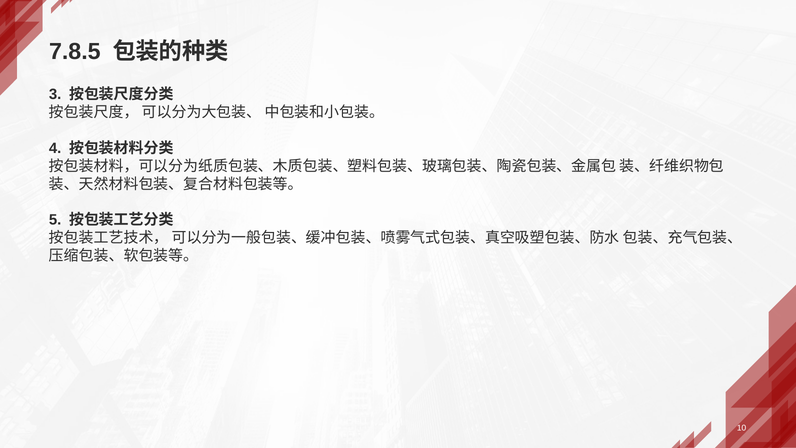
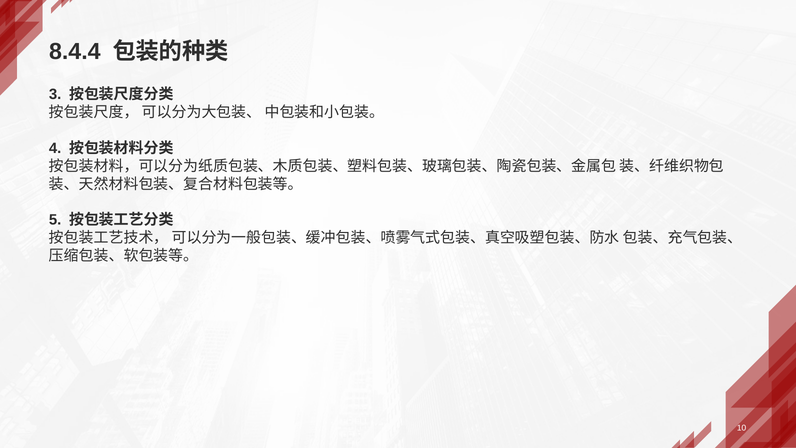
7.8.5: 7.8.5 -> 8.4.4
